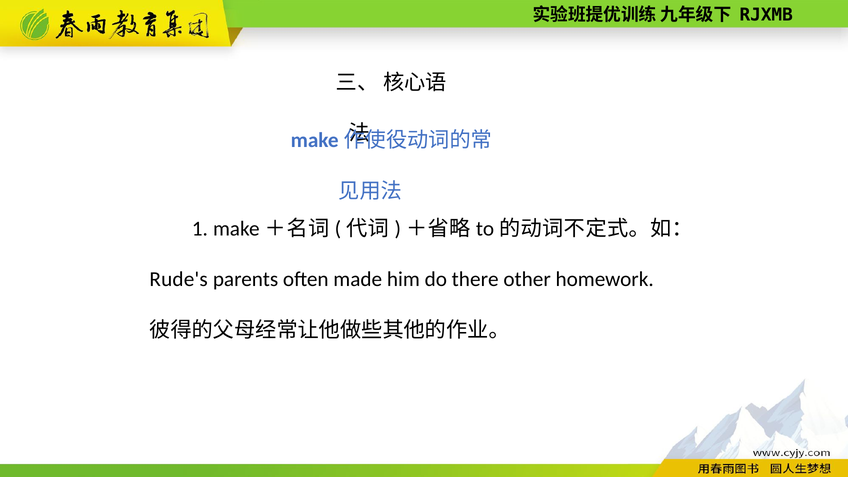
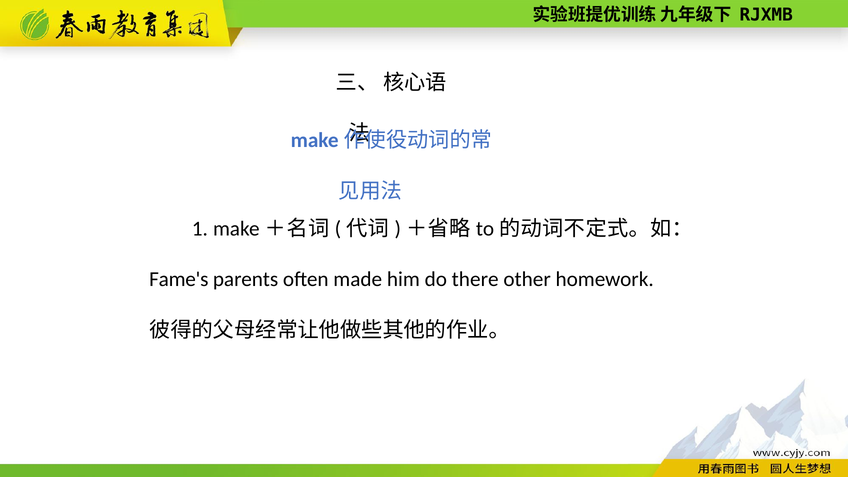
Rude's: Rude's -> Fame's
